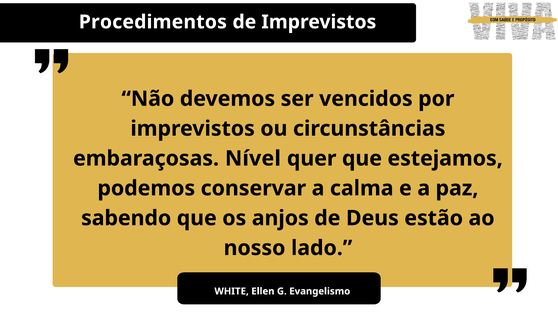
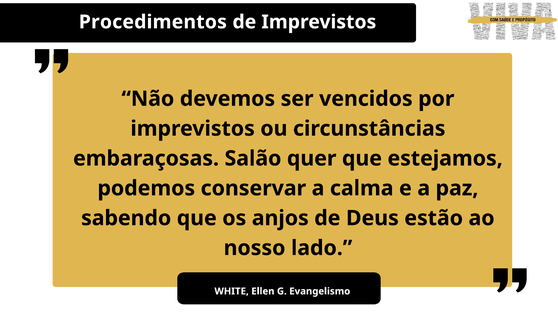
Nível: Nível -> Salão
